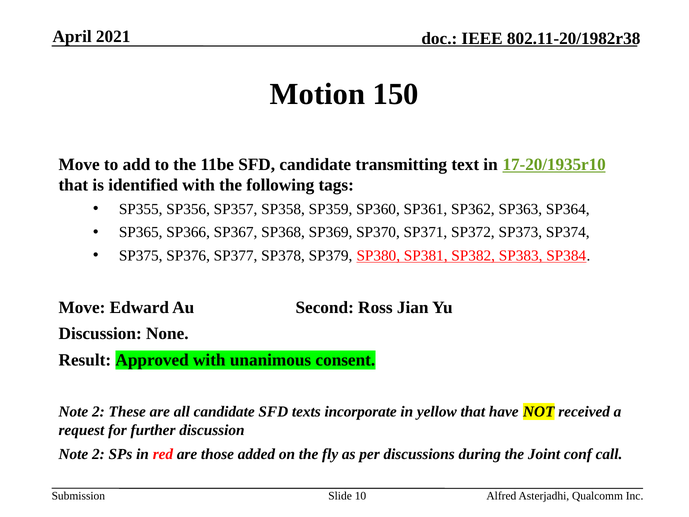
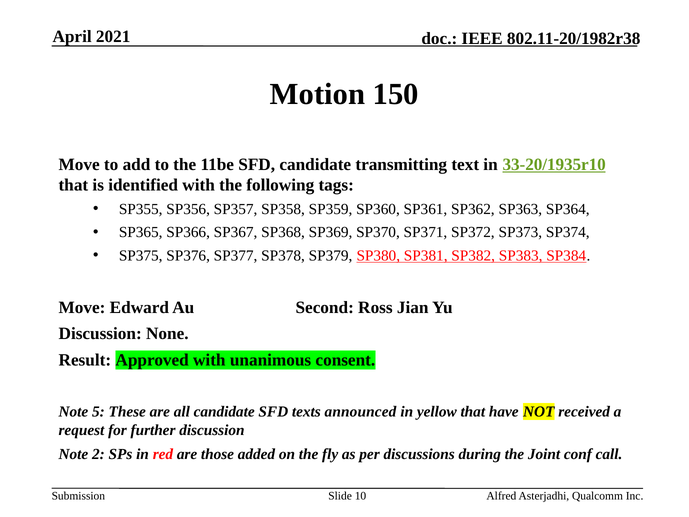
17-20/1935r10: 17-20/1935r10 -> 33-20/1935r10
2 at (98, 412): 2 -> 5
incorporate: incorporate -> announced
